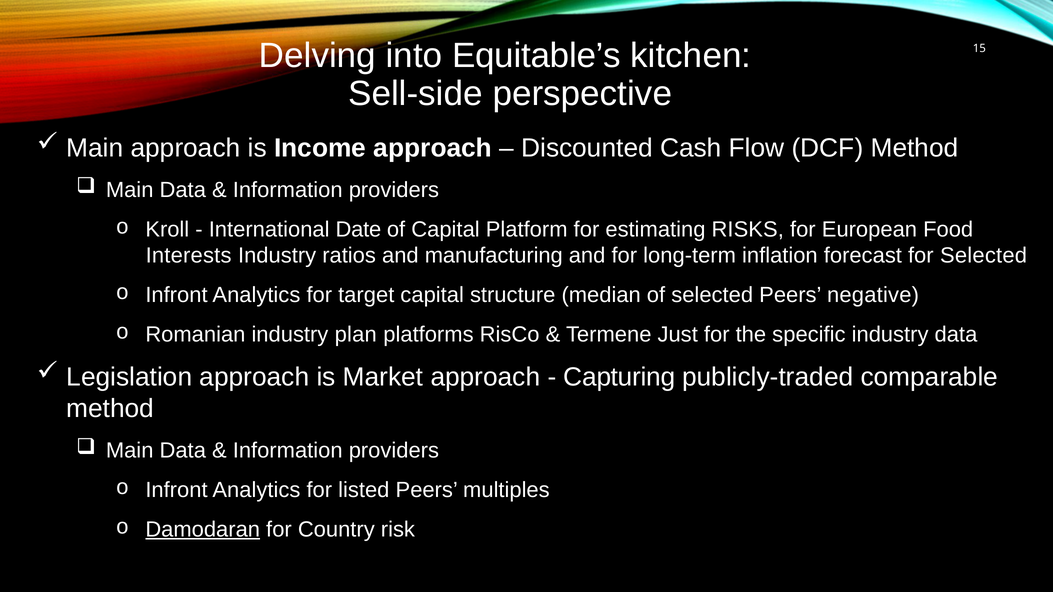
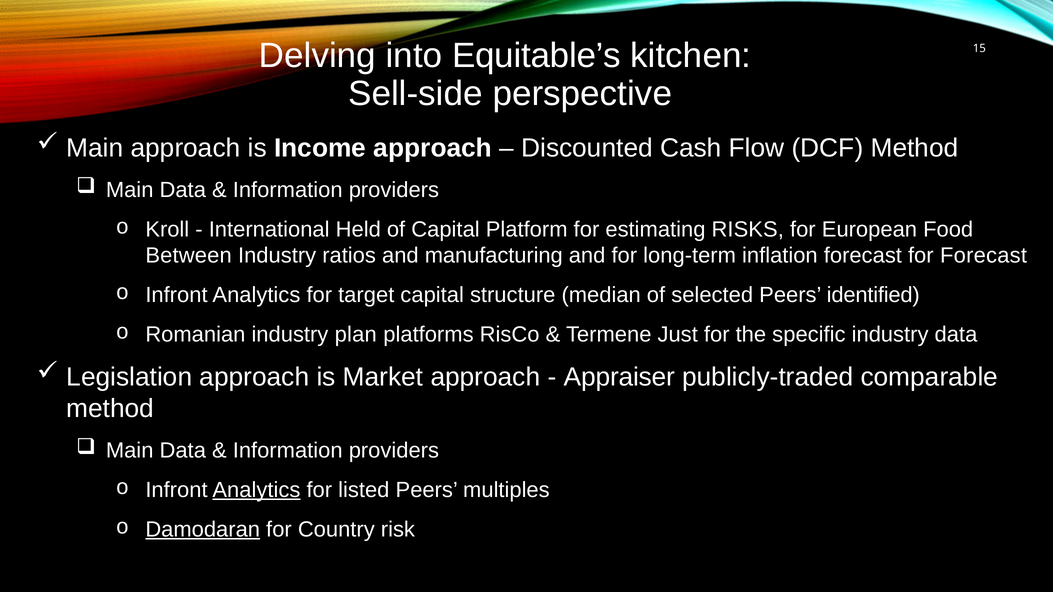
Date: Date -> Held
Interests: Interests -> Between
for Selected: Selected -> Forecast
negative: negative -> identified
Capturing: Capturing -> Appraiser
Analytics at (256, 490) underline: none -> present
